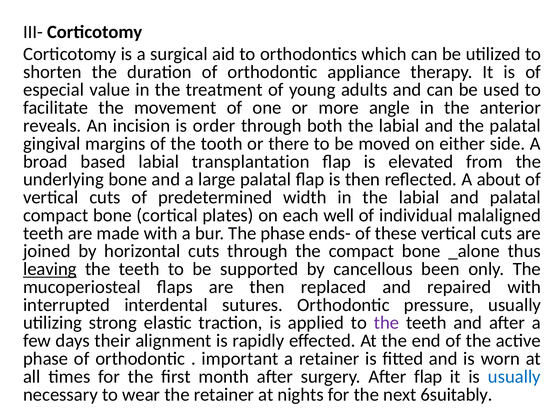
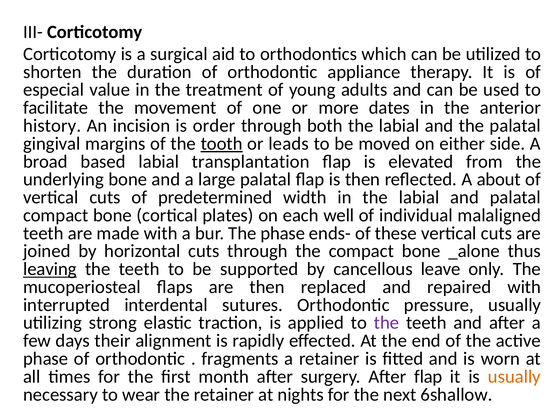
angle: angle -> dates
reveals: reveals -> history
tooth underline: none -> present
there: there -> leads
been: been -> leave
important: important -> fragments
usually at (514, 377) colour: blue -> orange
6suitably: 6suitably -> 6shallow
